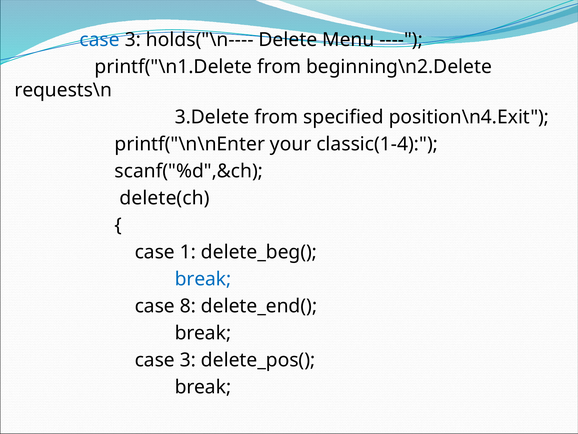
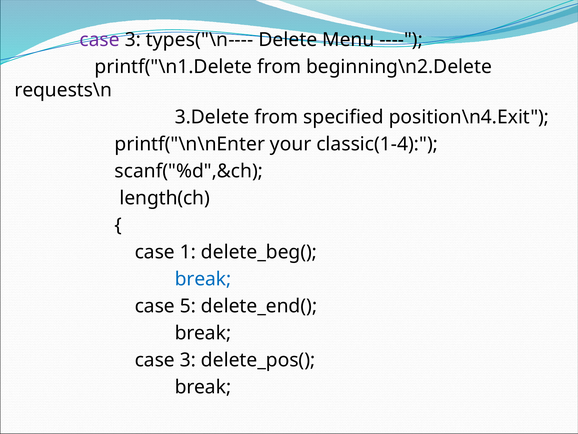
case at (100, 40) colour: blue -> purple
holds("\n----: holds("\n---- -> types("\n----
delete(ch: delete(ch -> length(ch
8: 8 -> 5
